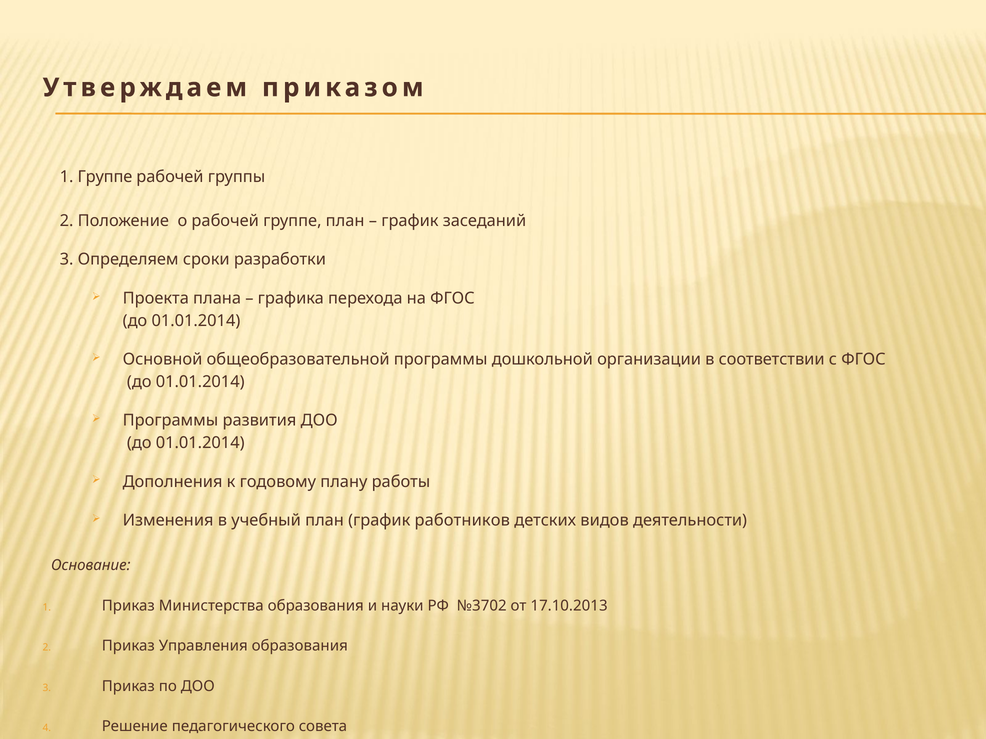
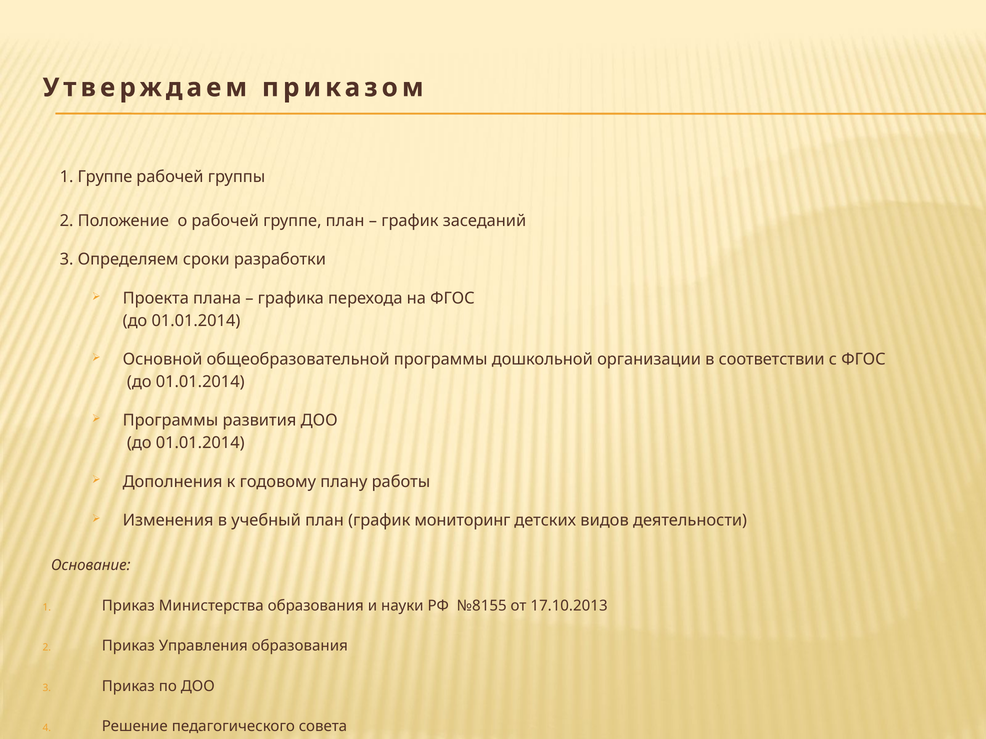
работников: работников -> мониторинг
№3702: №3702 -> №8155
